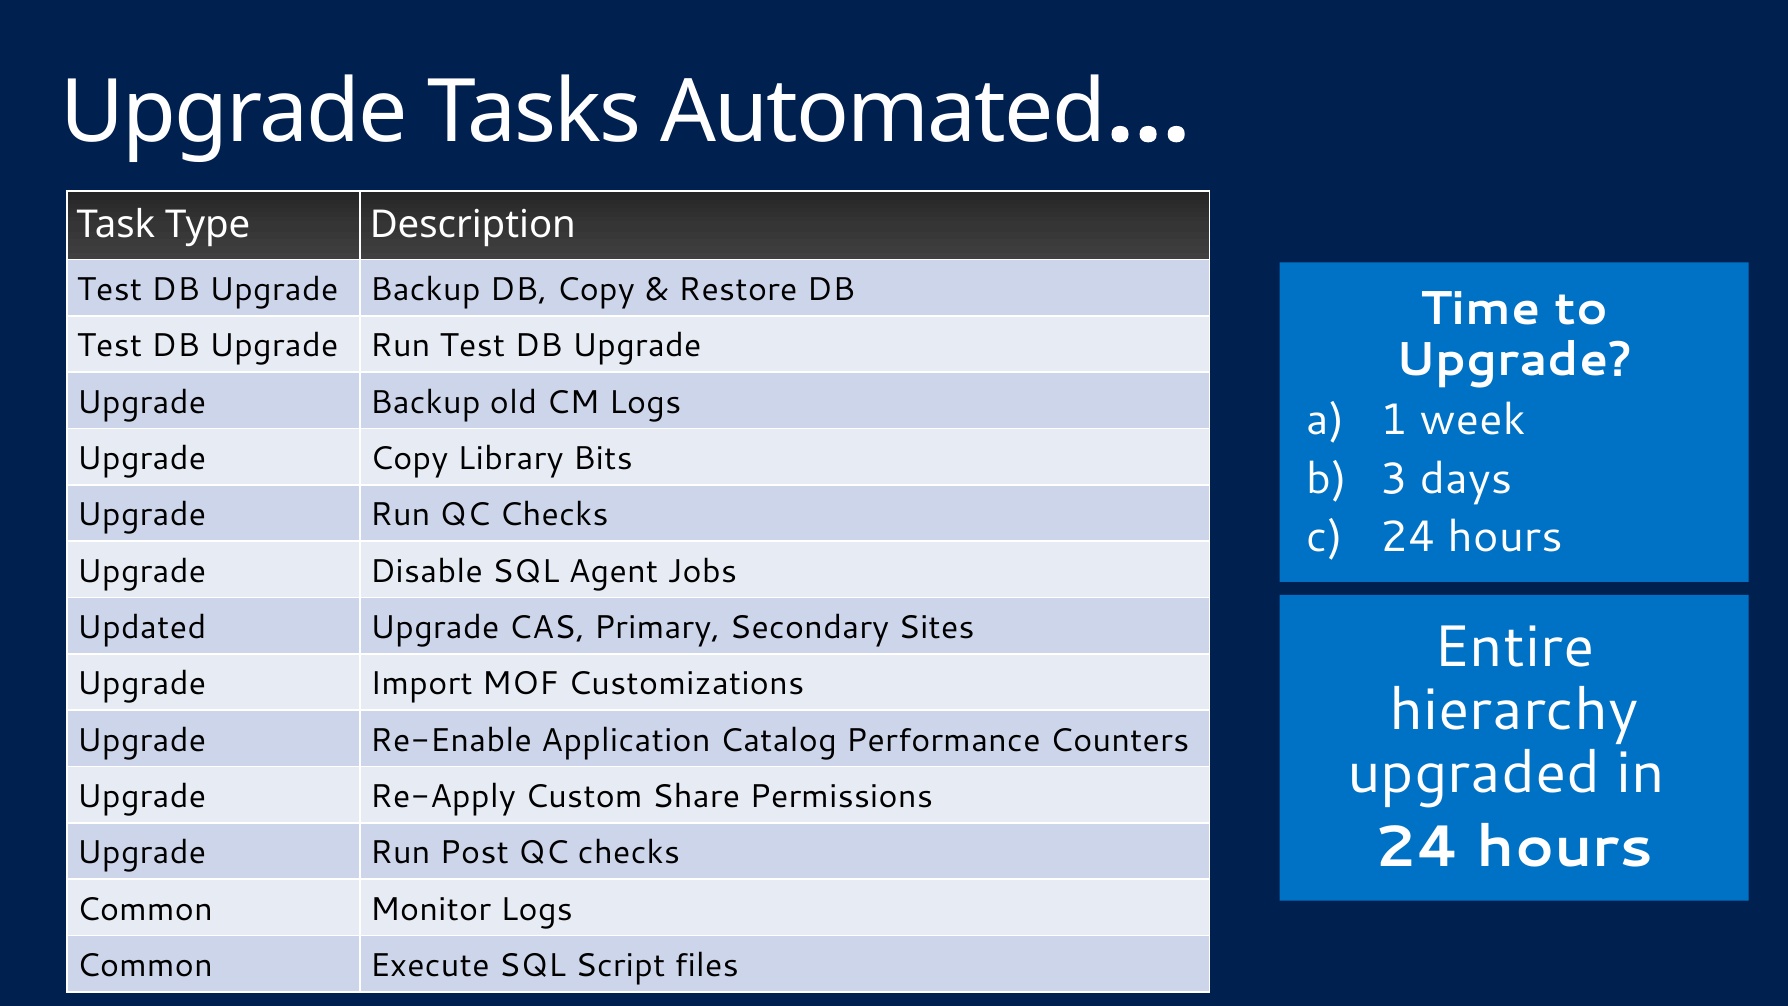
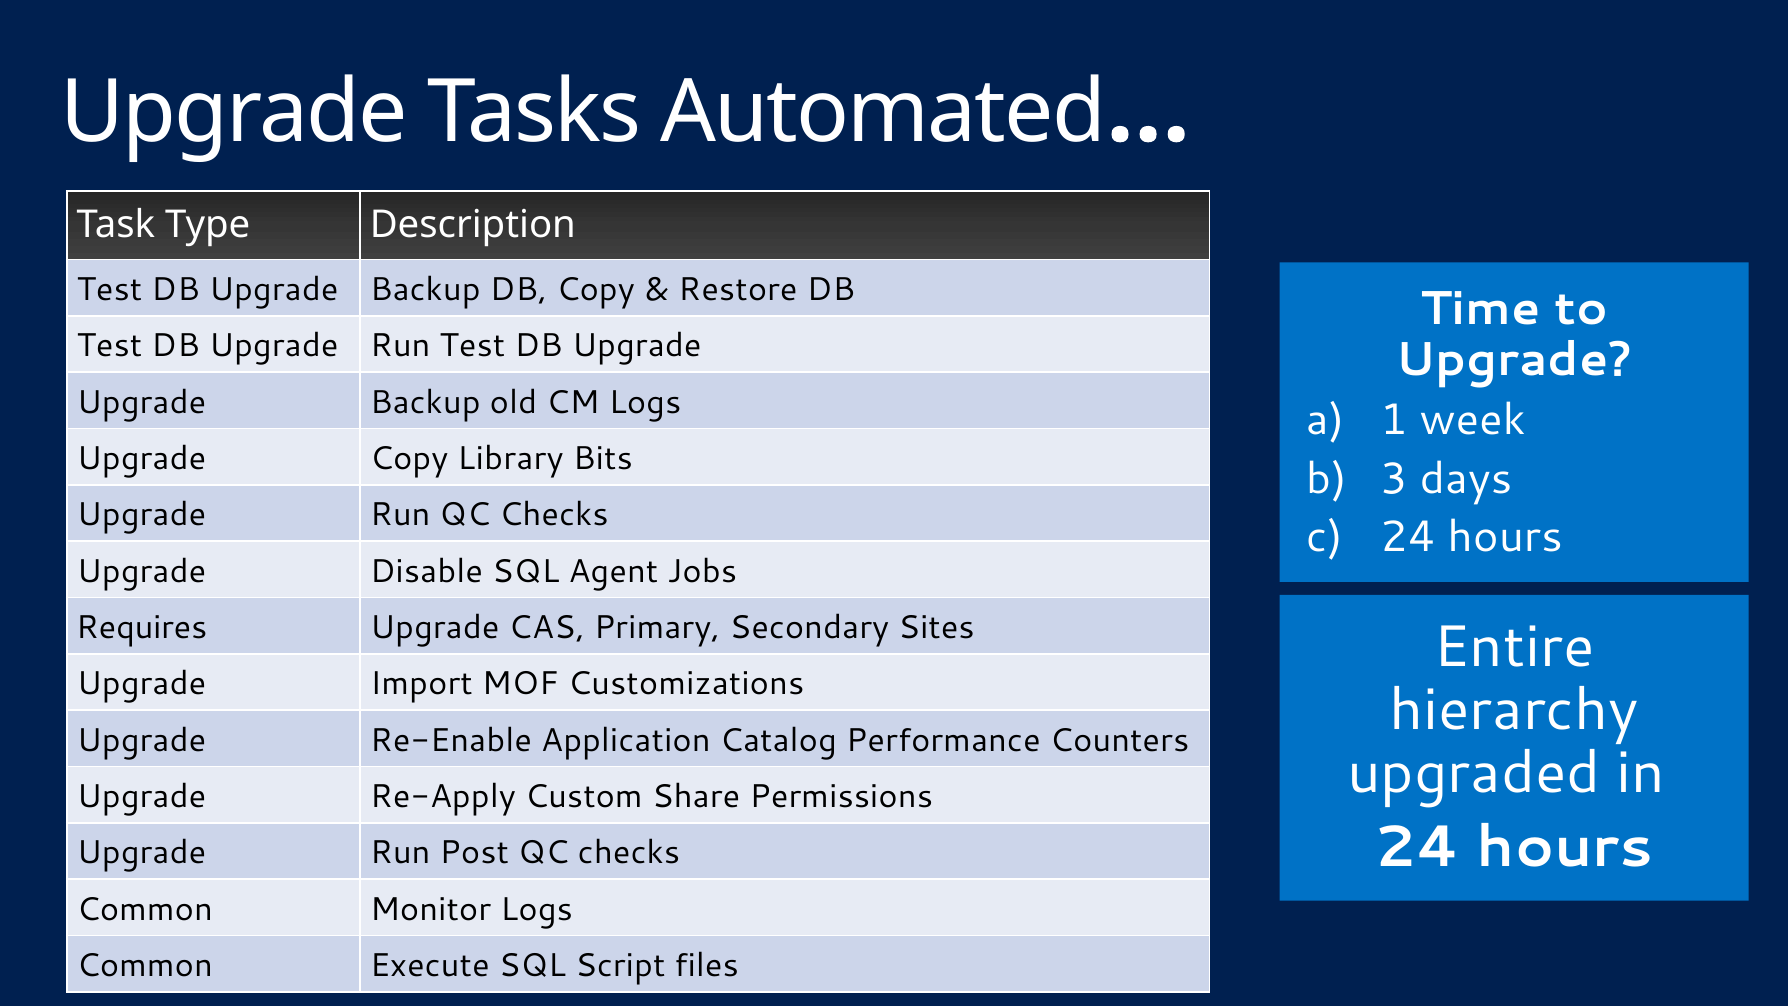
Updated: Updated -> Requires
